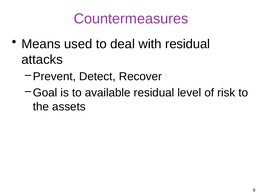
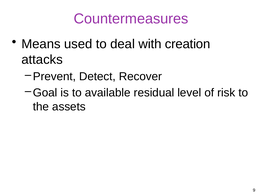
with residual: residual -> creation
